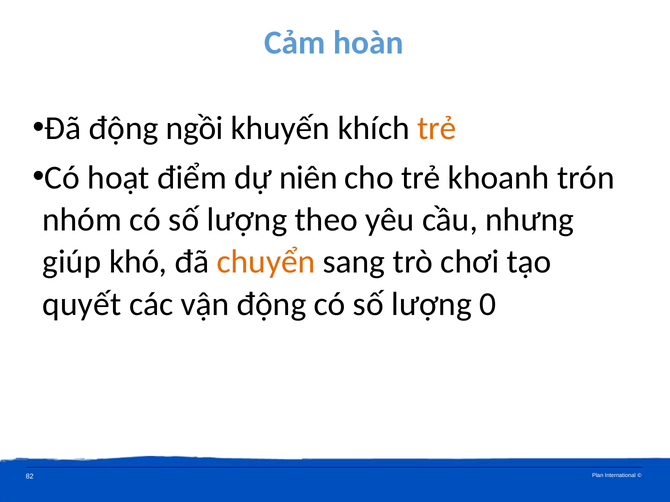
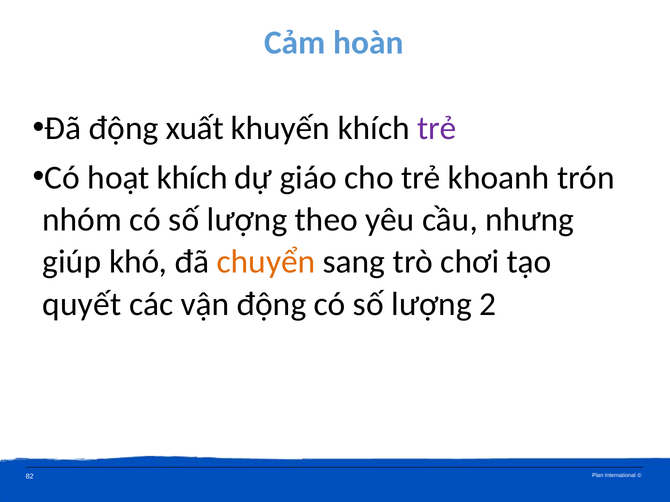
ngồi: ngồi -> xuất
trẻ at (437, 129) colour: orange -> purple
hoạt điểm: điểm -> khích
niên: niên -> giáo
0: 0 -> 2
